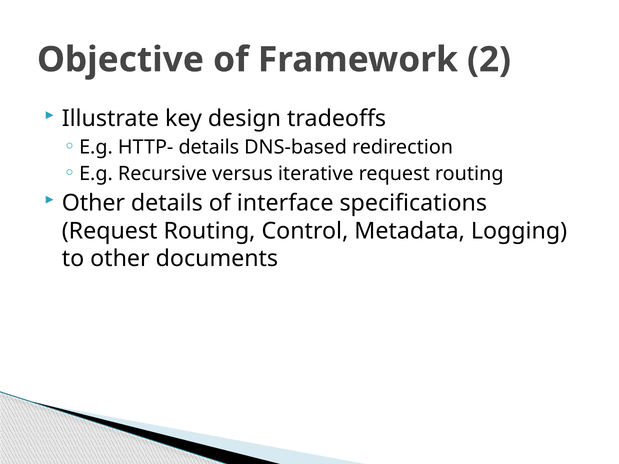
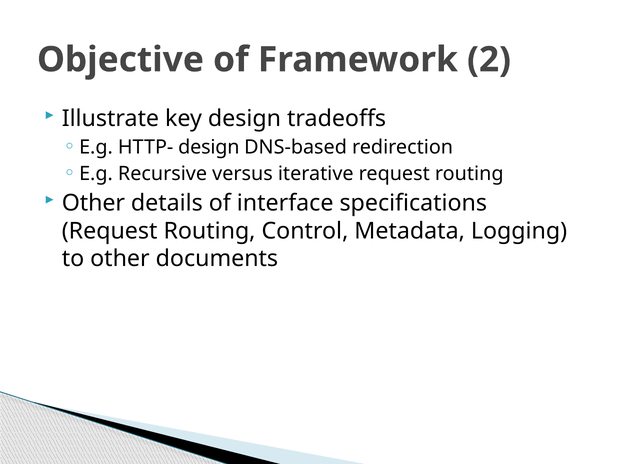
HTTP- details: details -> design
